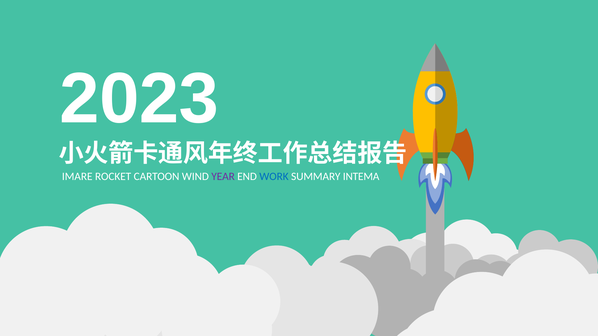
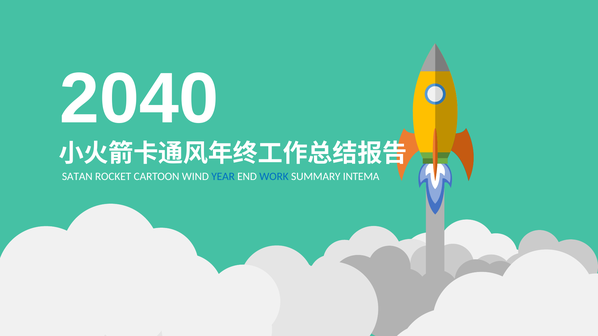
2023: 2023 -> 2040
IMARE: IMARE -> SATAN
YEAR colour: purple -> blue
